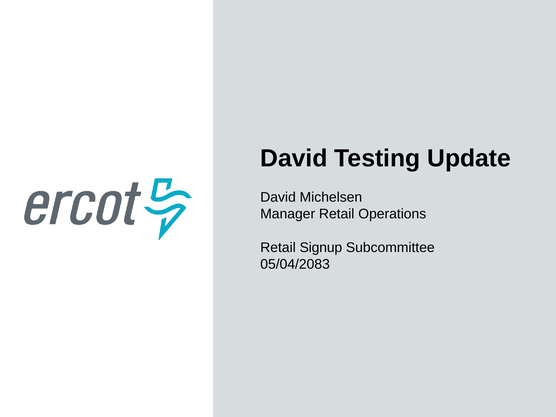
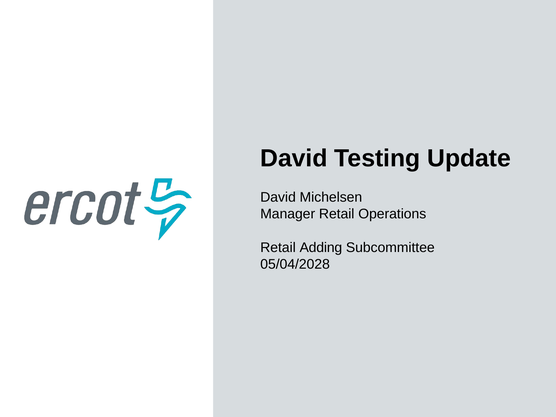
Signup: Signup -> Adding
05/04/2083: 05/04/2083 -> 05/04/2028
